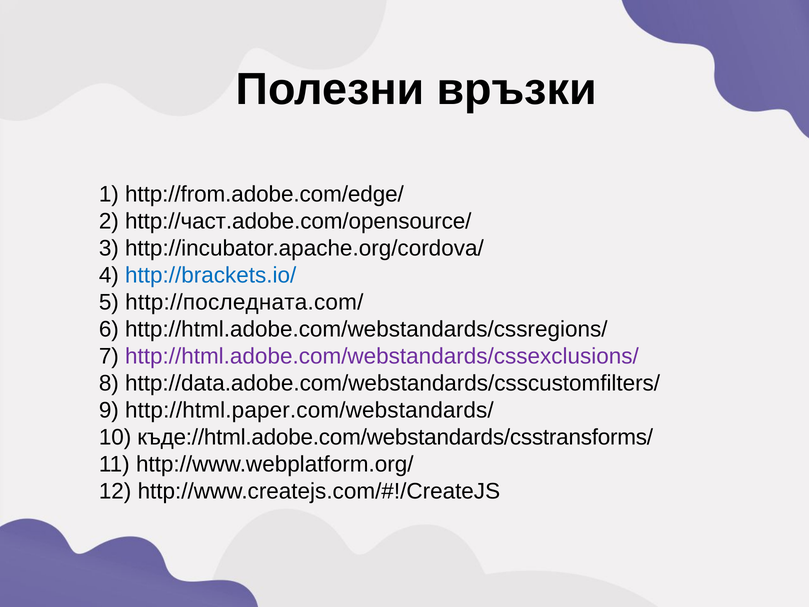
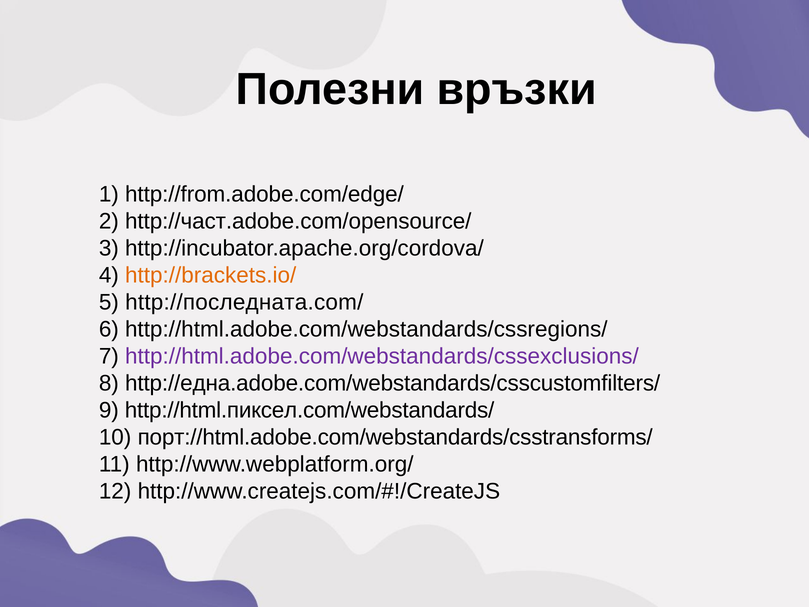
http://brackets.io/ colour: blue -> orange
http://data.adobe.com/webstandards/csscustomfilters/: http://data.adobe.com/webstandards/csscustomfilters/ -> http://една.adobe.com/webstandards/csscustomfilters/
http://html.paper.com/webstandards/: http://html.paper.com/webstandards/ -> http://html.пиксел.com/webstandards/
къде://html.adobe.com/webstandards/csstransforms/: къде://html.adobe.com/webstandards/csstransforms/ -> порт://html.adobe.com/webstandards/csstransforms/
